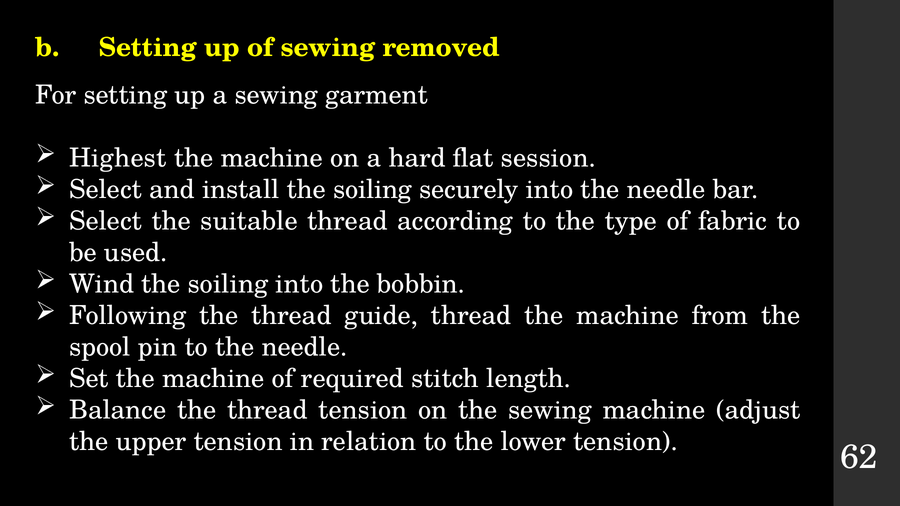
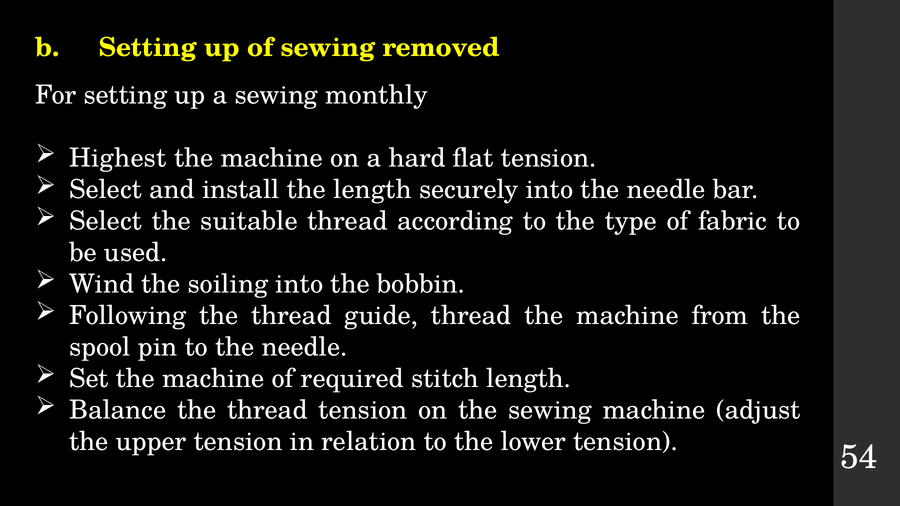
garment: garment -> monthly
flat session: session -> tension
install the soiling: soiling -> length
62: 62 -> 54
